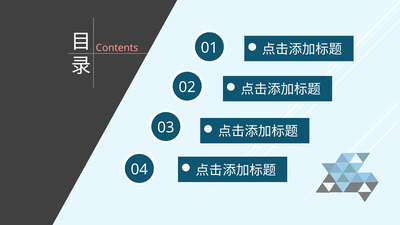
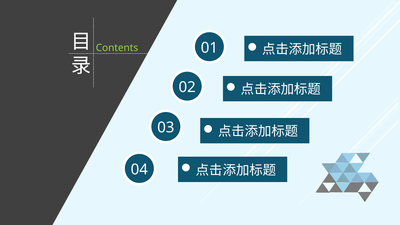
Contents colour: pink -> light green
